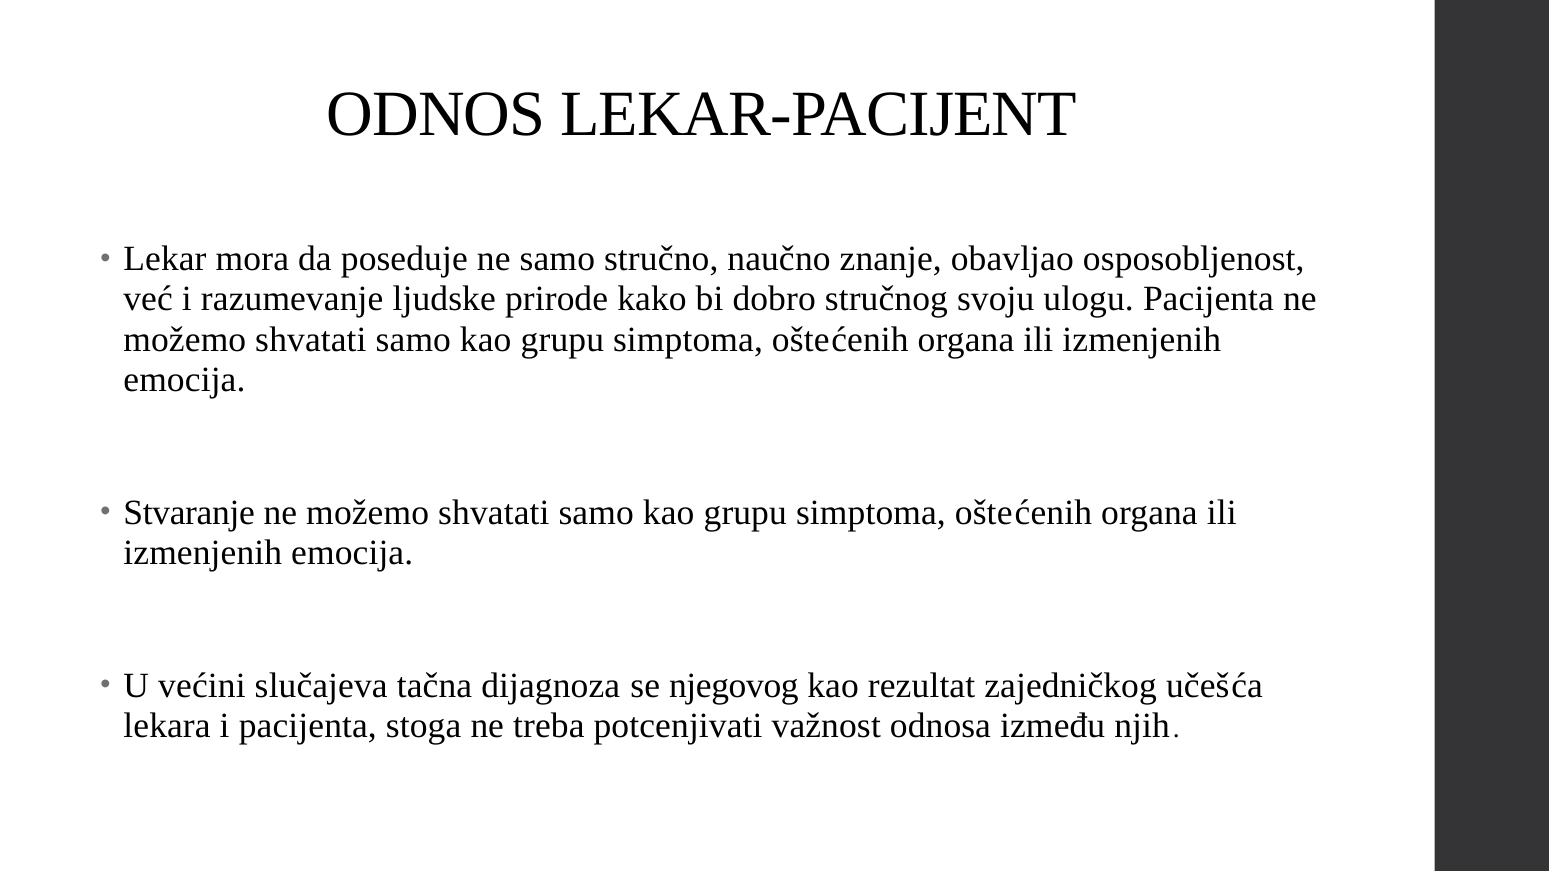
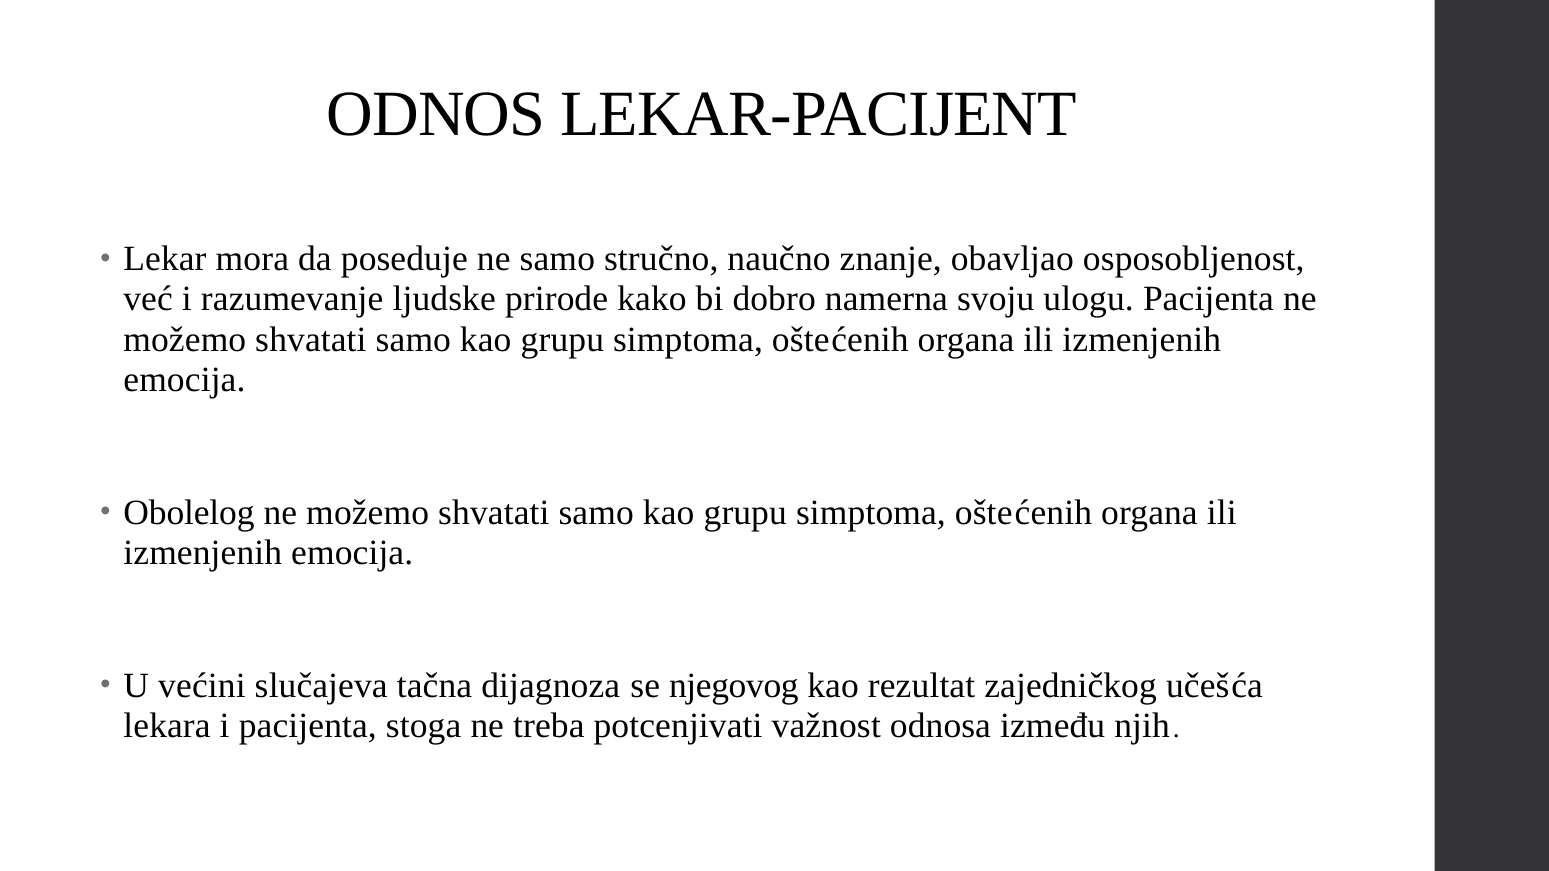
stručnog: stručnog -> namerna
Stvaranje: Stvaranje -> Obolelog
